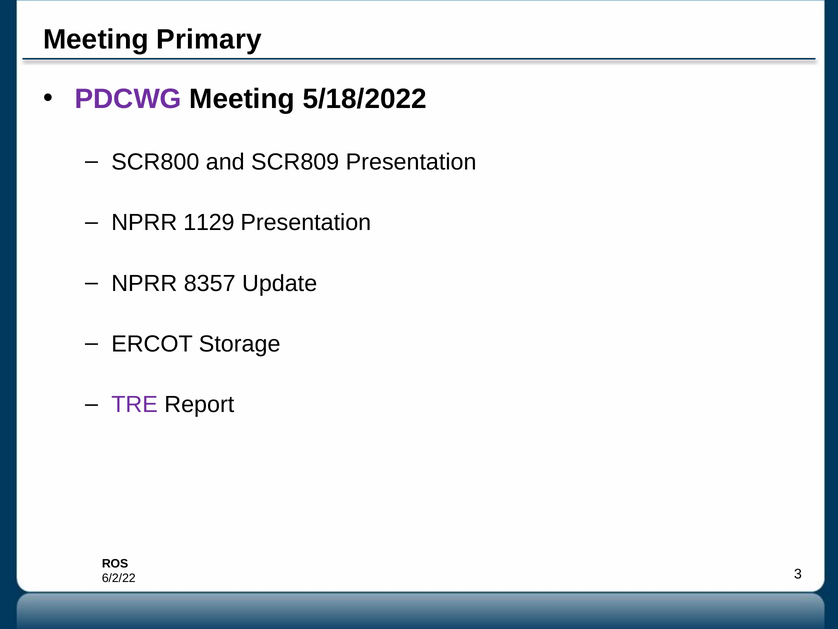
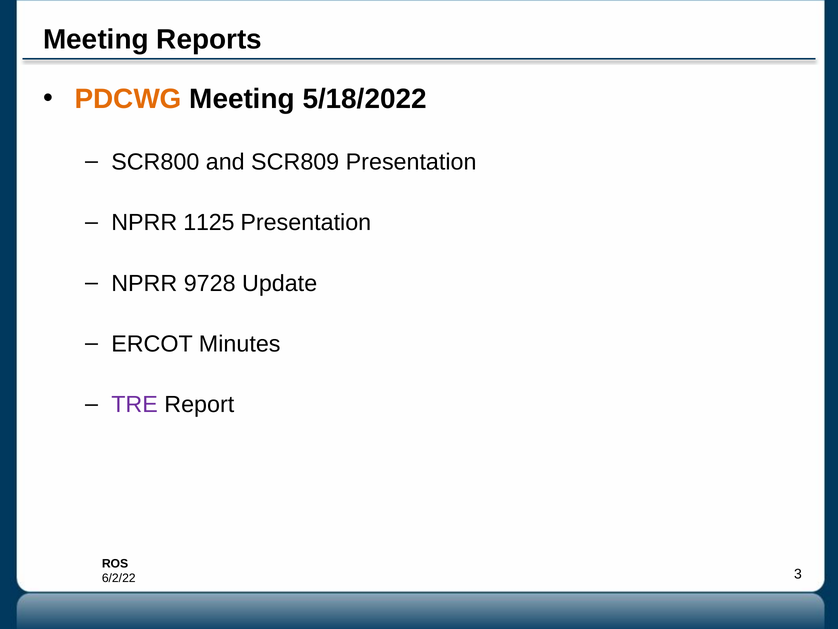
Primary: Primary -> Reports
PDCWG colour: purple -> orange
1129: 1129 -> 1125
8357: 8357 -> 9728
Storage: Storage -> Minutes
